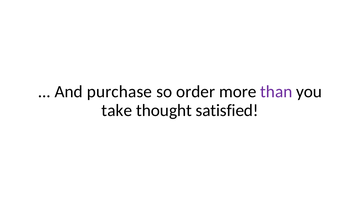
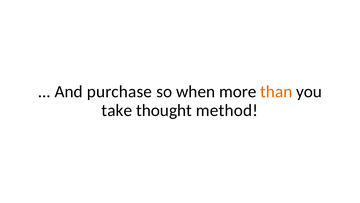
order: order -> when
than colour: purple -> orange
satisfied: satisfied -> method
